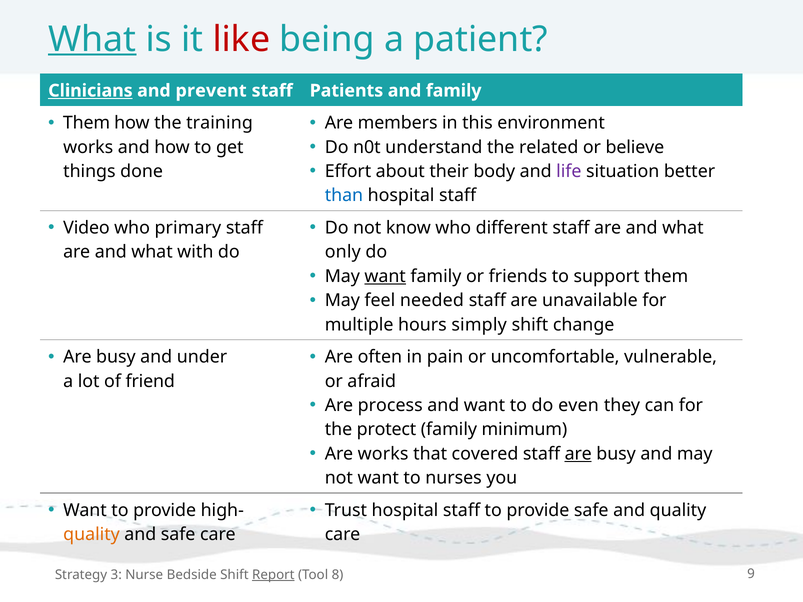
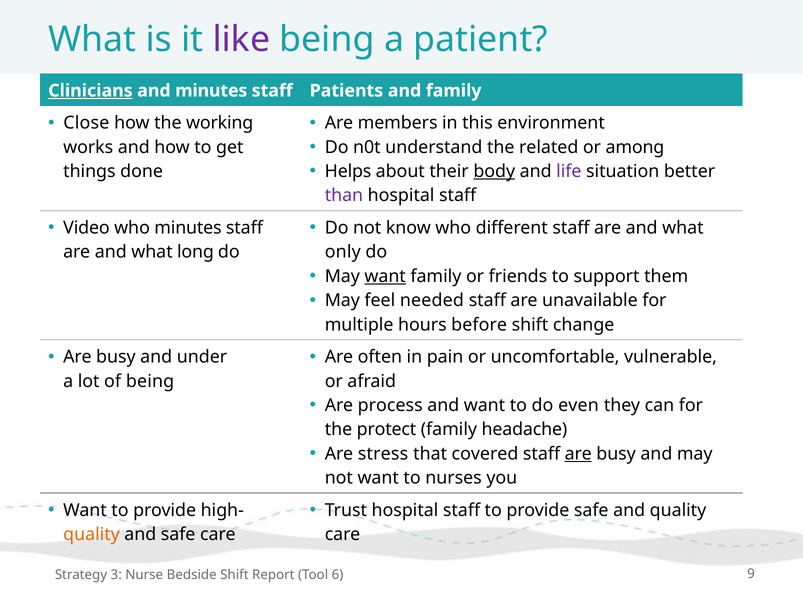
What at (92, 39) underline: present -> none
like colour: red -> purple
and prevent: prevent -> minutes
Them at (87, 123): Them -> Close
training: training -> working
believe: believe -> among
Effort: Effort -> Helps
body underline: none -> present
than colour: blue -> purple
who primary: primary -> minutes
with: with -> long
simply: simply -> before
of friend: friend -> being
minimum: minimum -> headache
Are works: works -> stress
Report underline: present -> none
8: 8 -> 6
